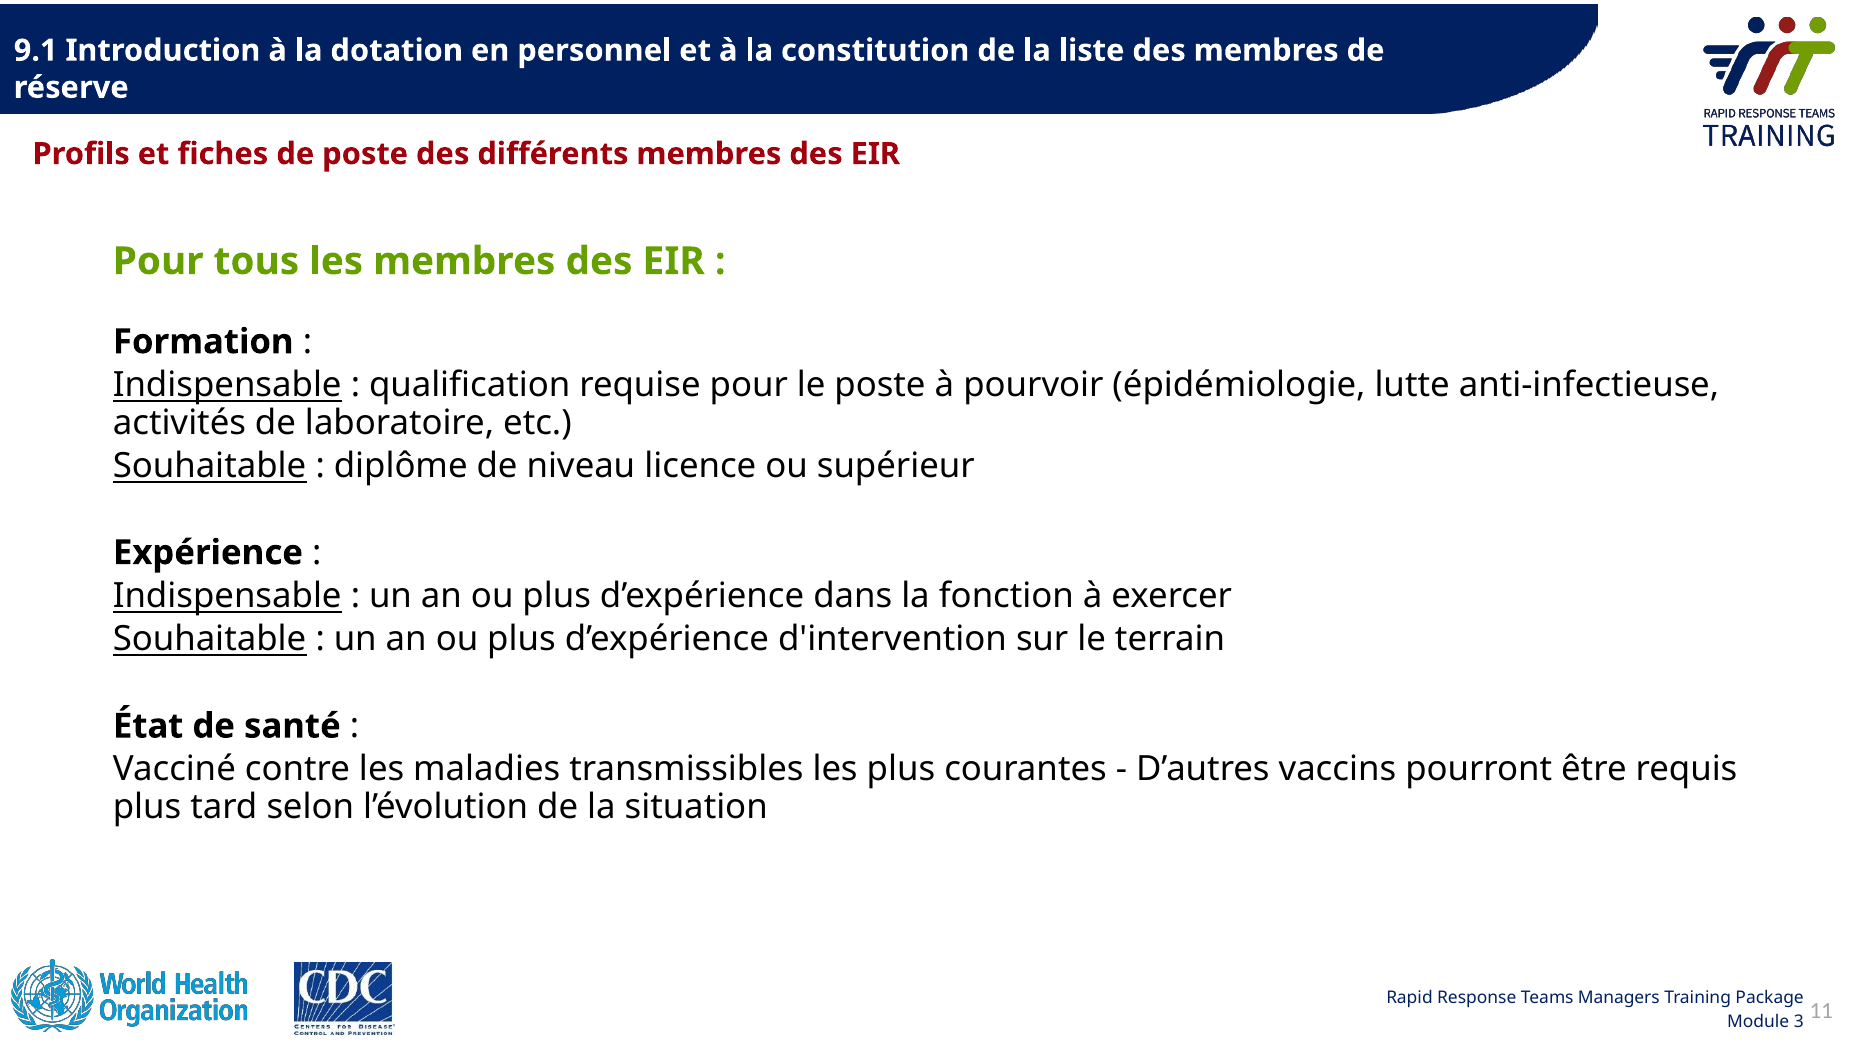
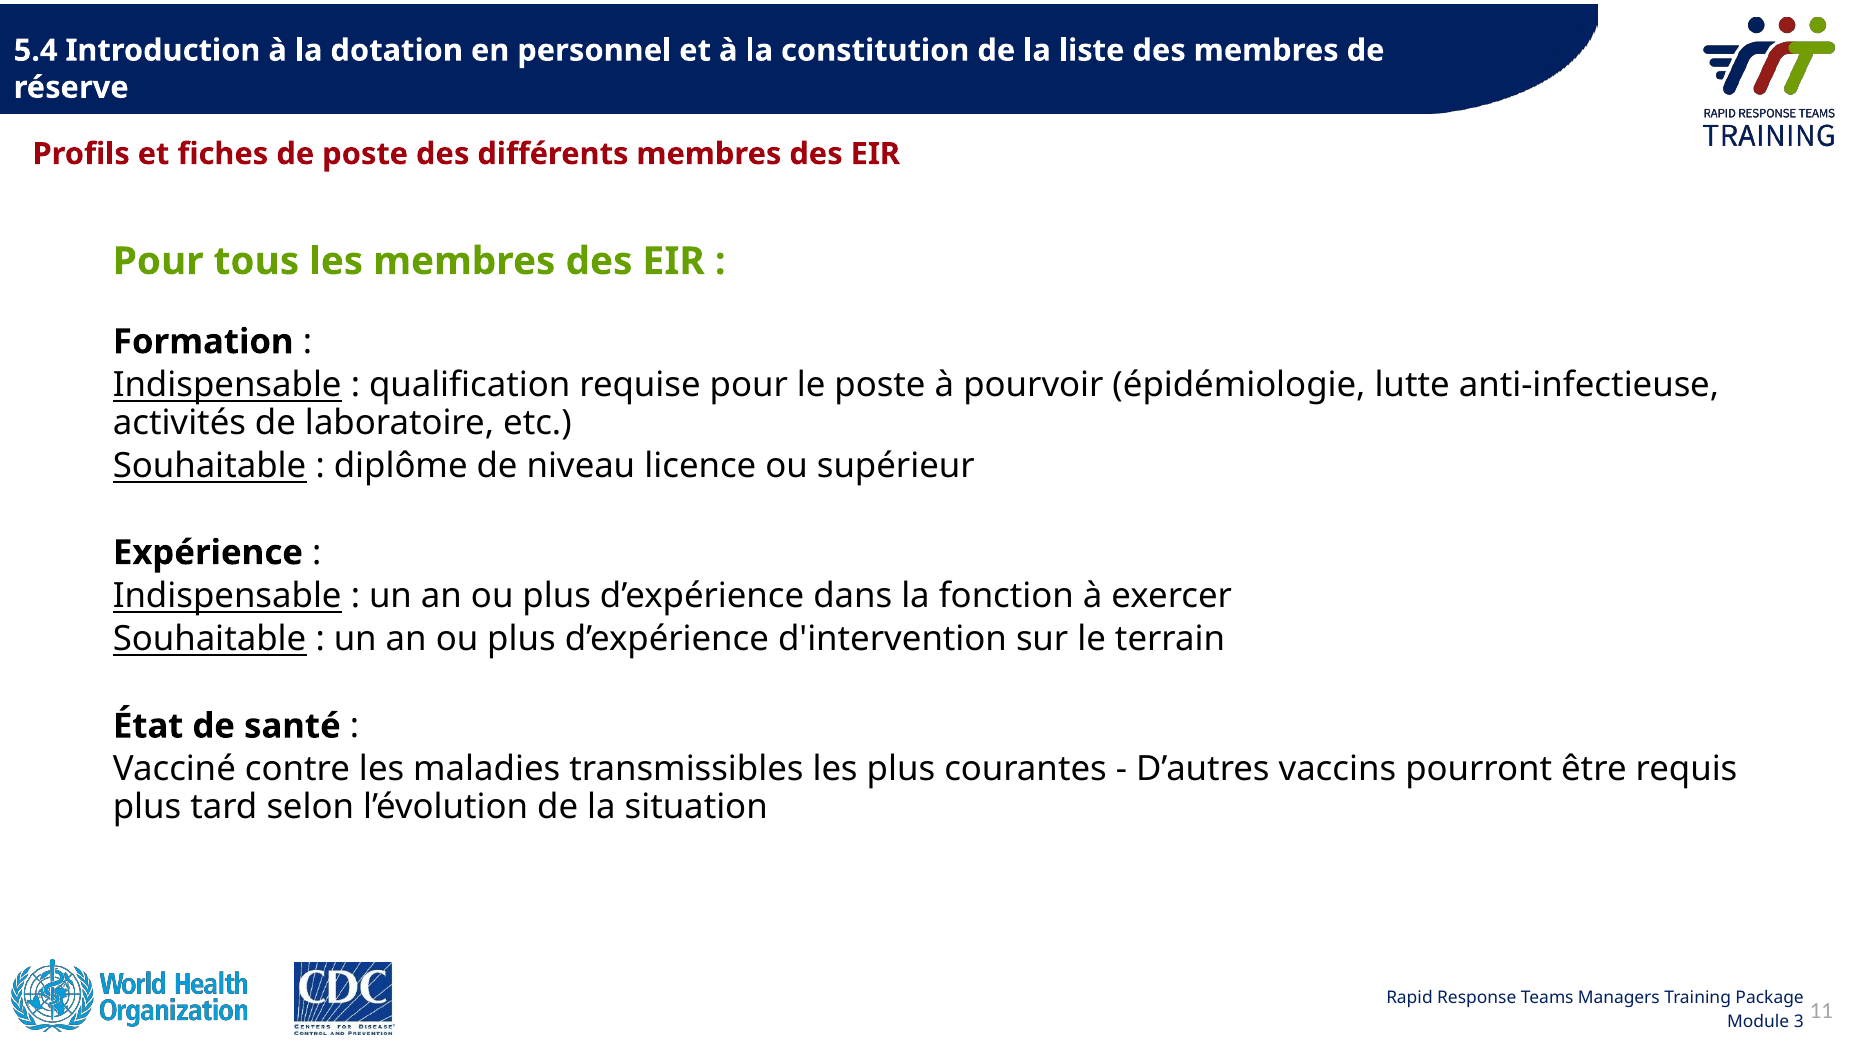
9.1: 9.1 -> 5.4
